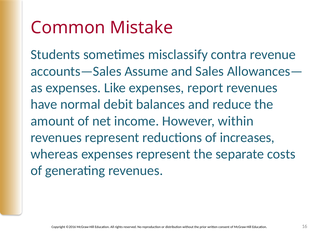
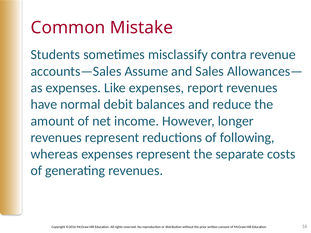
within: within -> longer
increases: increases -> following
